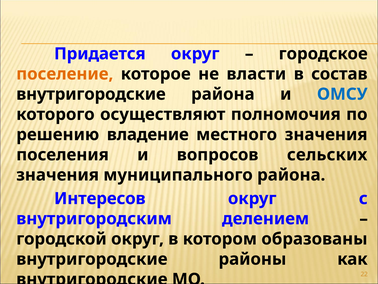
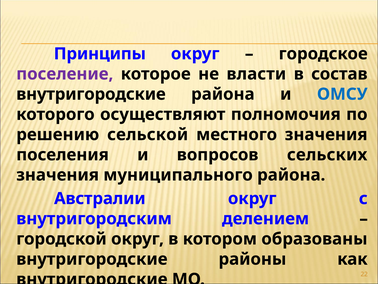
Придается: Придается -> Принципы
поселение colour: orange -> purple
владение: владение -> сельской
Интересов: Интересов -> Австралии
